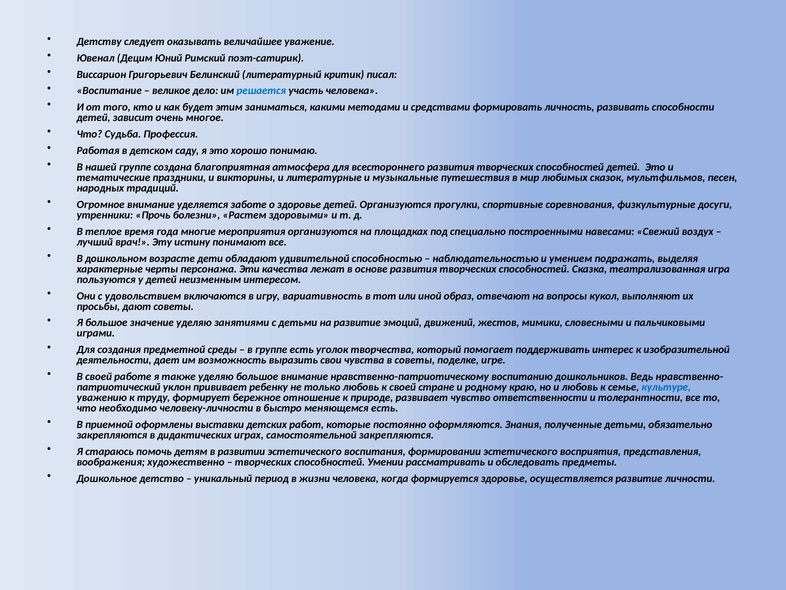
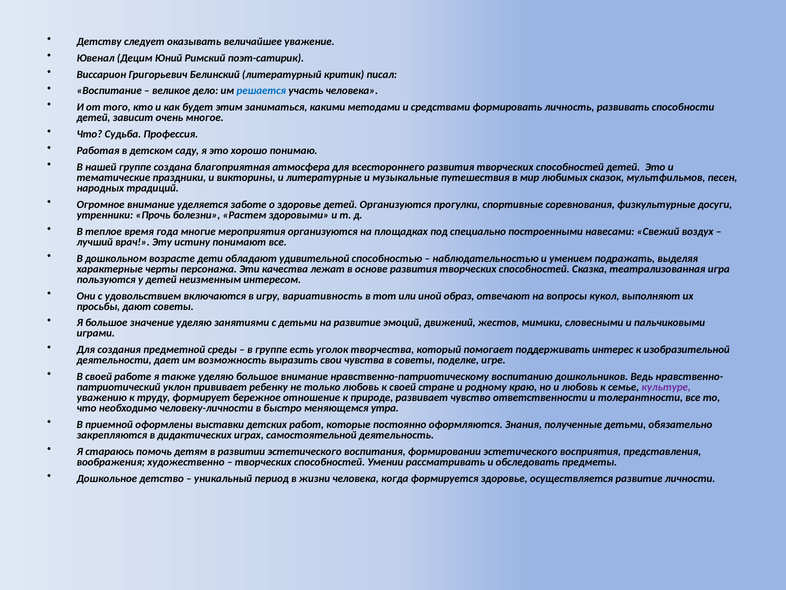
культуре colour: blue -> purple
меняющемся есть: есть -> утра
самостоятельной закрепляются: закрепляются -> деятельность
